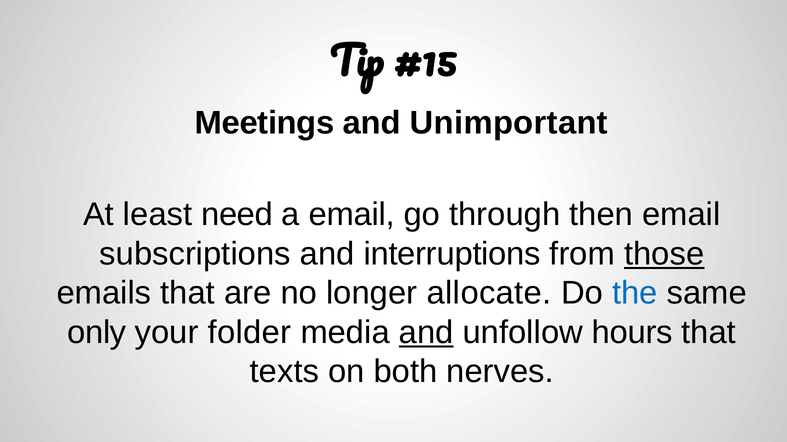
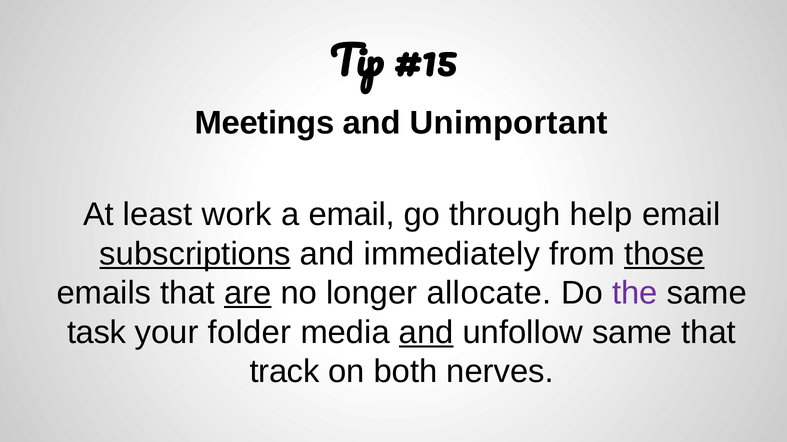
need: need -> work
then: then -> help
subscriptions underline: none -> present
interruptions: interruptions -> immediately
are underline: none -> present
the colour: blue -> purple
only: only -> task
unfollow hours: hours -> same
texts: texts -> track
